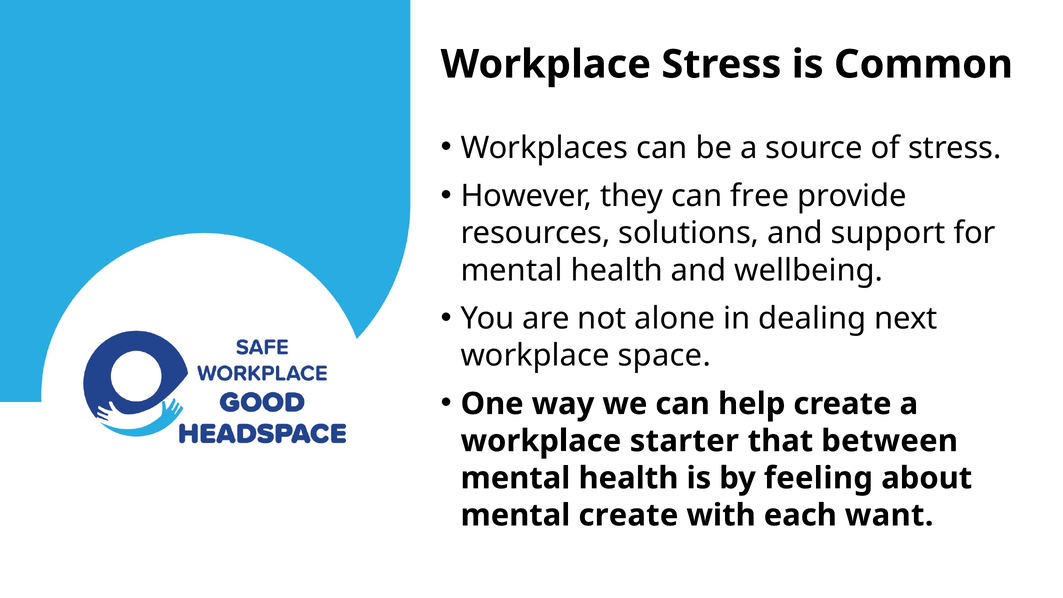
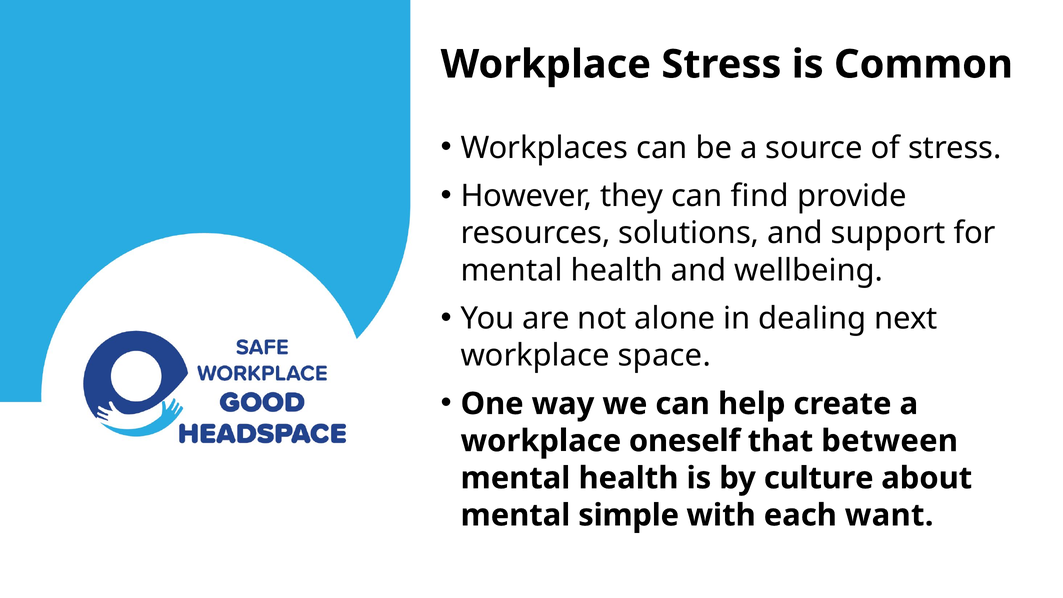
free: free -> find
starter: starter -> oneself
feeling: feeling -> culture
mental create: create -> simple
